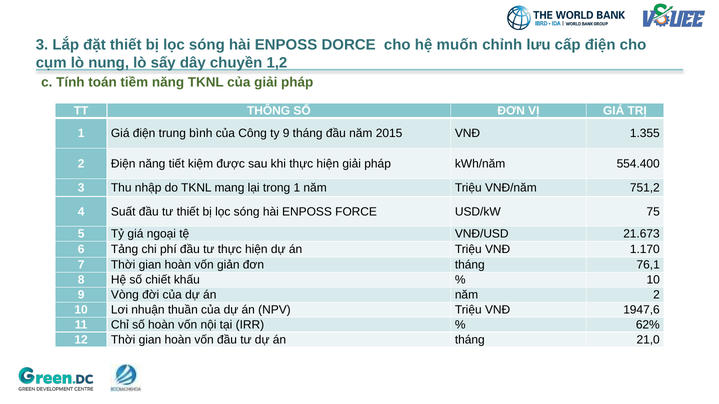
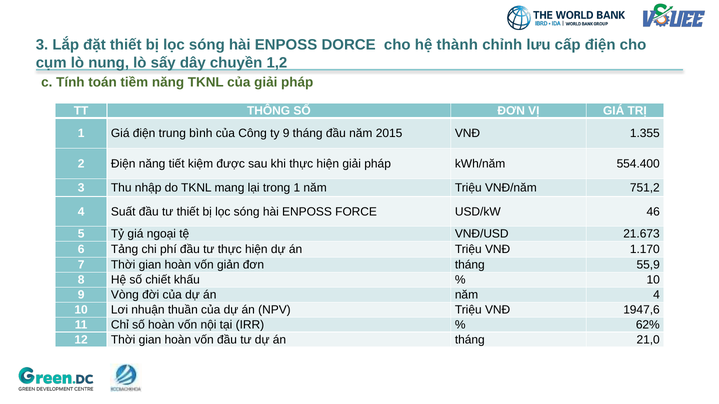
muốn: muốn -> thành
75: 75 -> 46
76,1: 76,1 -> 55,9
năm 2: 2 -> 4
